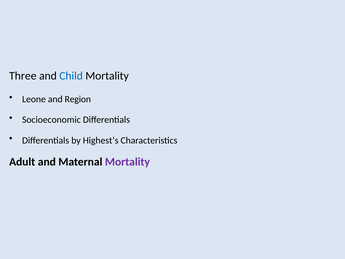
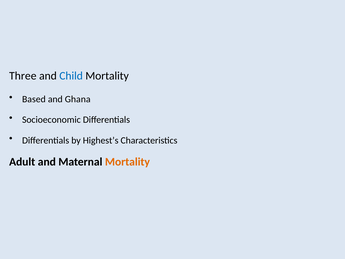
Leone: Leone -> Based
Region: Region -> Ghana
Mortality at (127, 162) colour: purple -> orange
